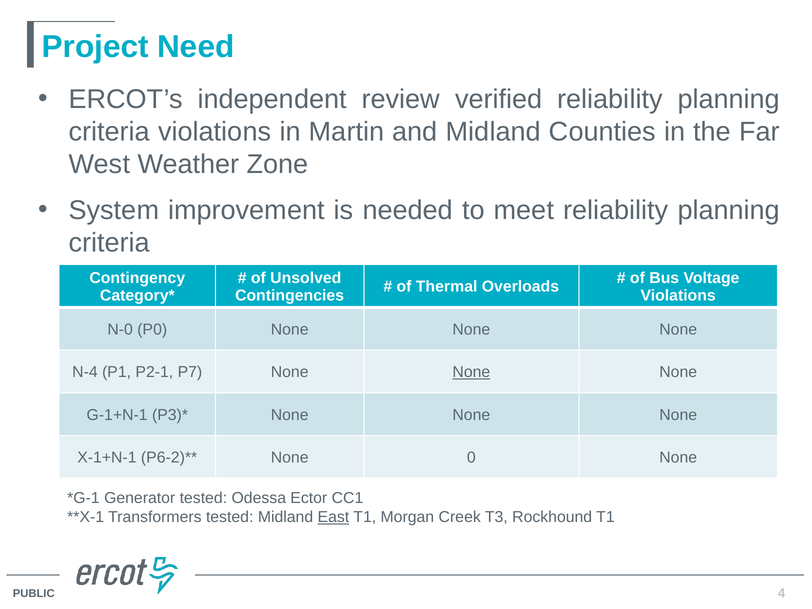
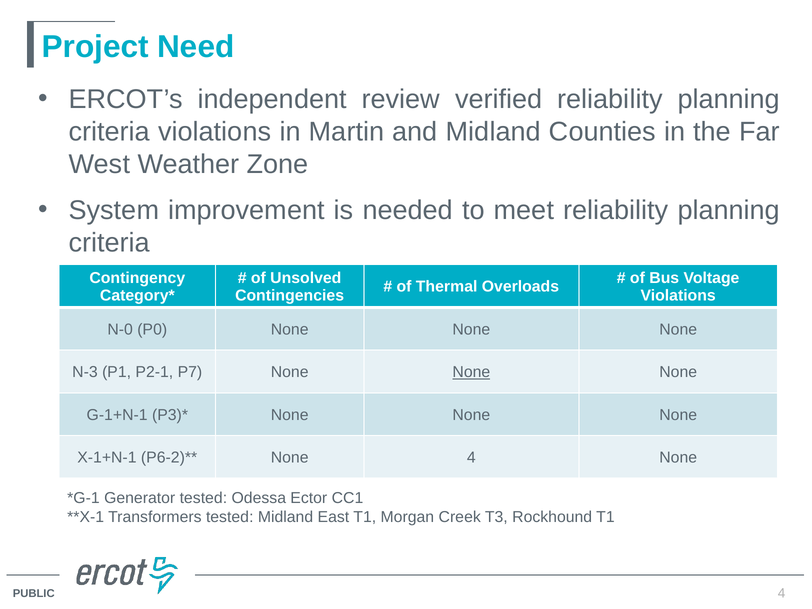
N-4: N-4 -> N-3
None 0: 0 -> 4
East underline: present -> none
